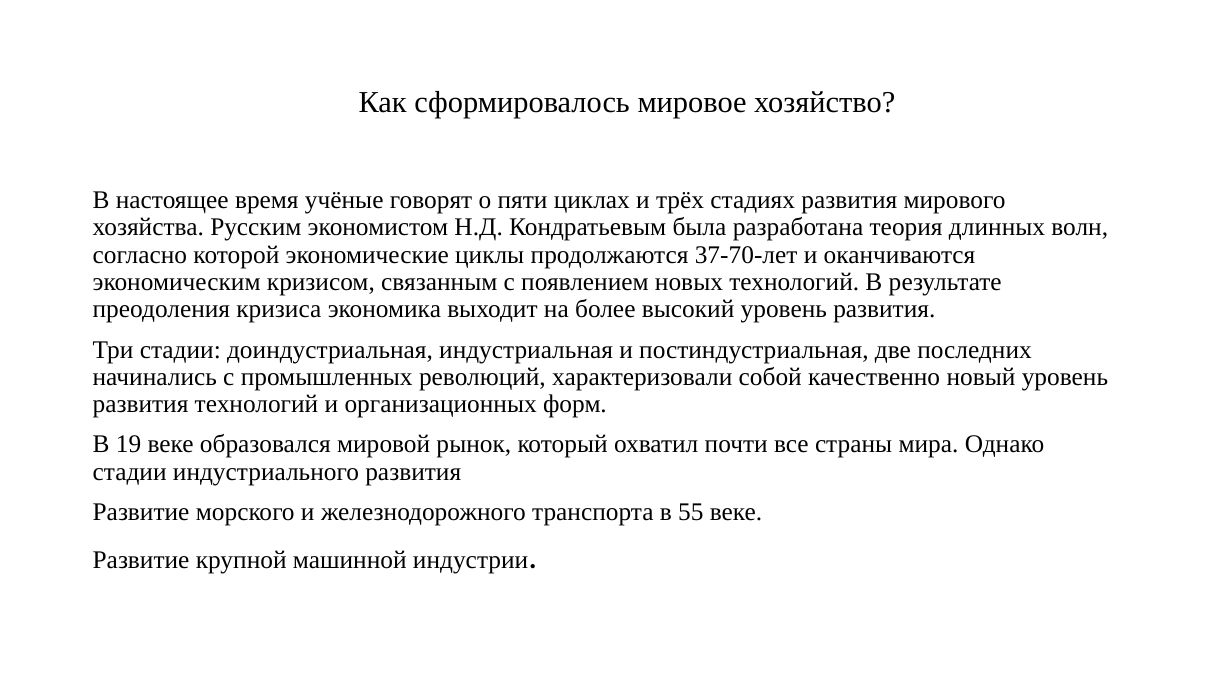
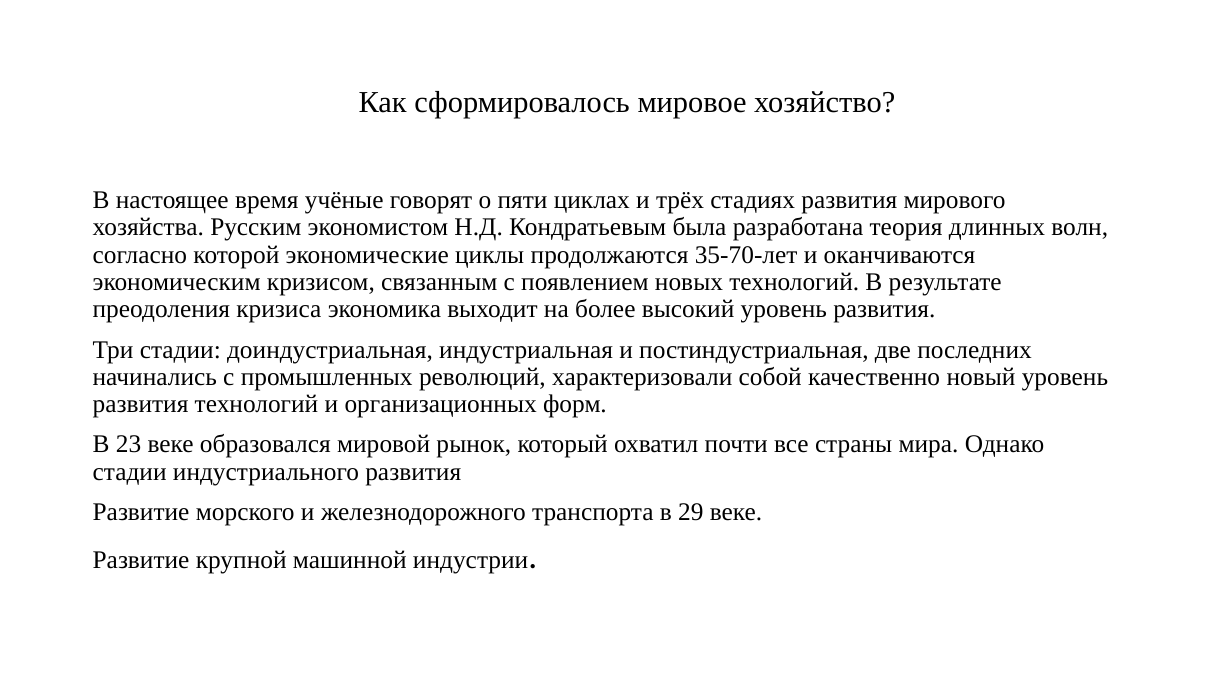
37-70-лет: 37-70-лет -> 35-70-лет
19: 19 -> 23
55: 55 -> 29
